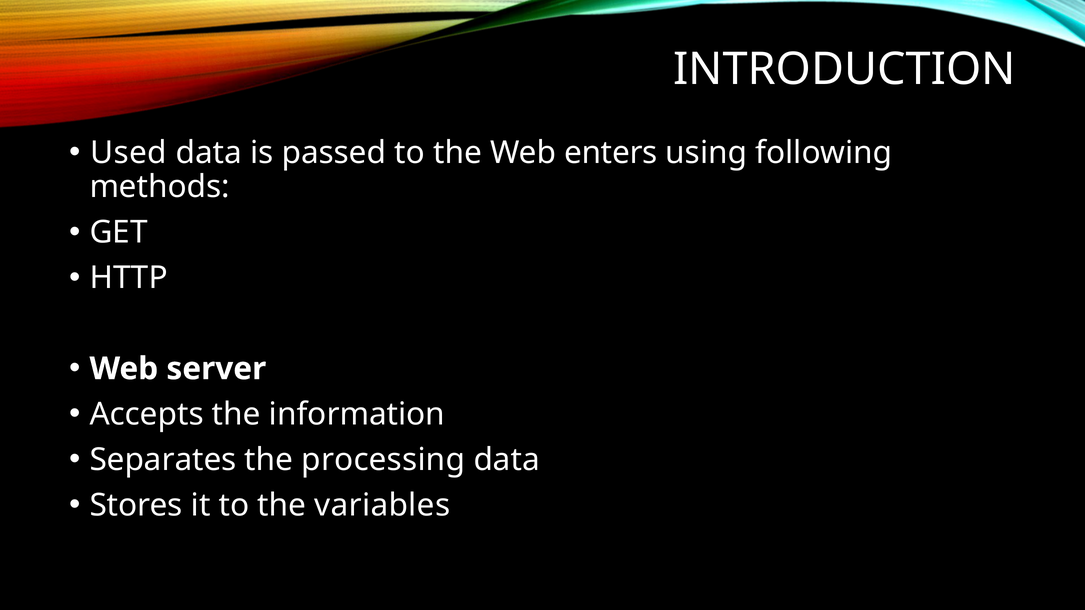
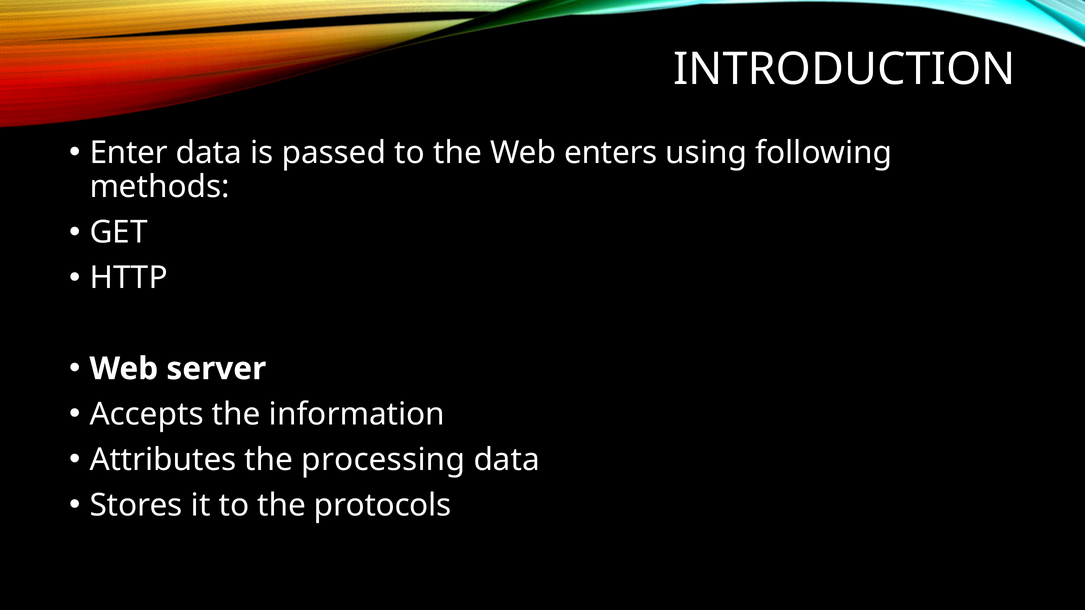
Used: Used -> Enter
Separates: Separates -> Attributes
variables: variables -> protocols
